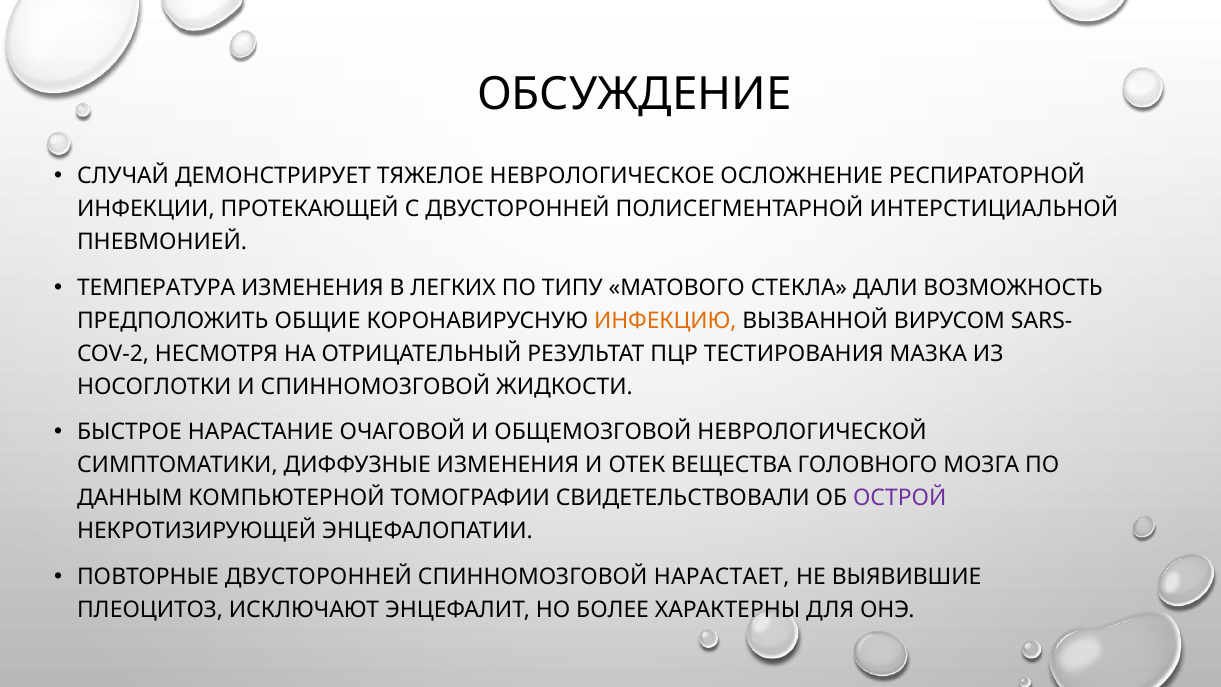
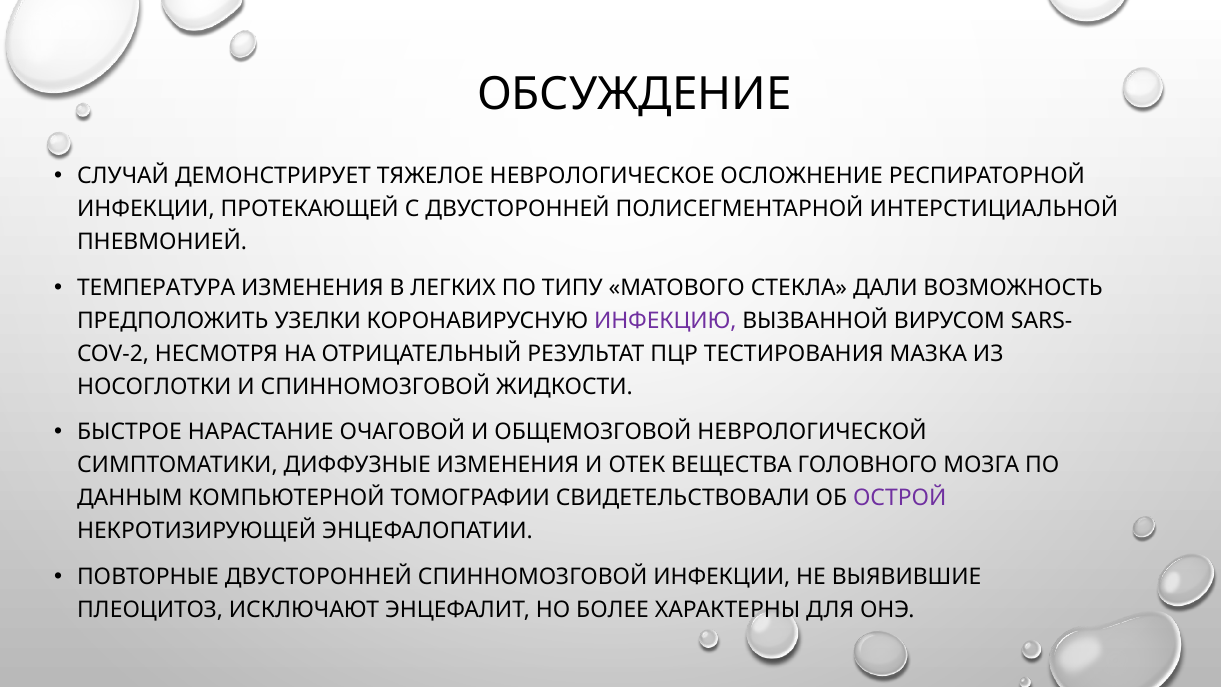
ОБЩИЕ: ОБЩИЕ -> УЗЕЛКИ
ИНФЕКЦИЮ colour: orange -> purple
СПИННОМОЗГОВОЙ НАРАСТАЕТ: НАРАСТАЕТ -> ИНФЕКЦИИ
